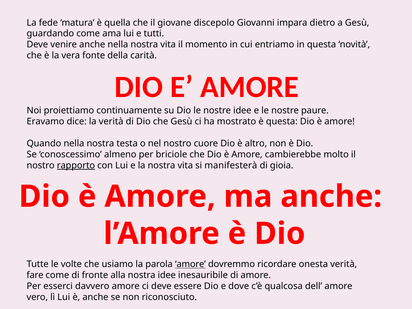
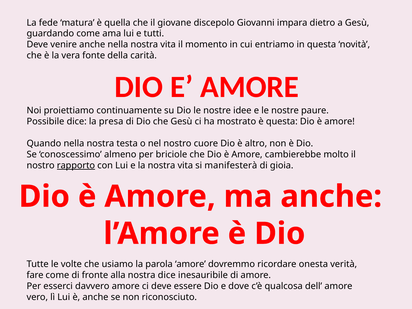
Eravamo: Eravamo -> Possibile
la verità: verità -> presa
amore at (190, 264) underline: present -> none
nostra idee: idee -> dice
